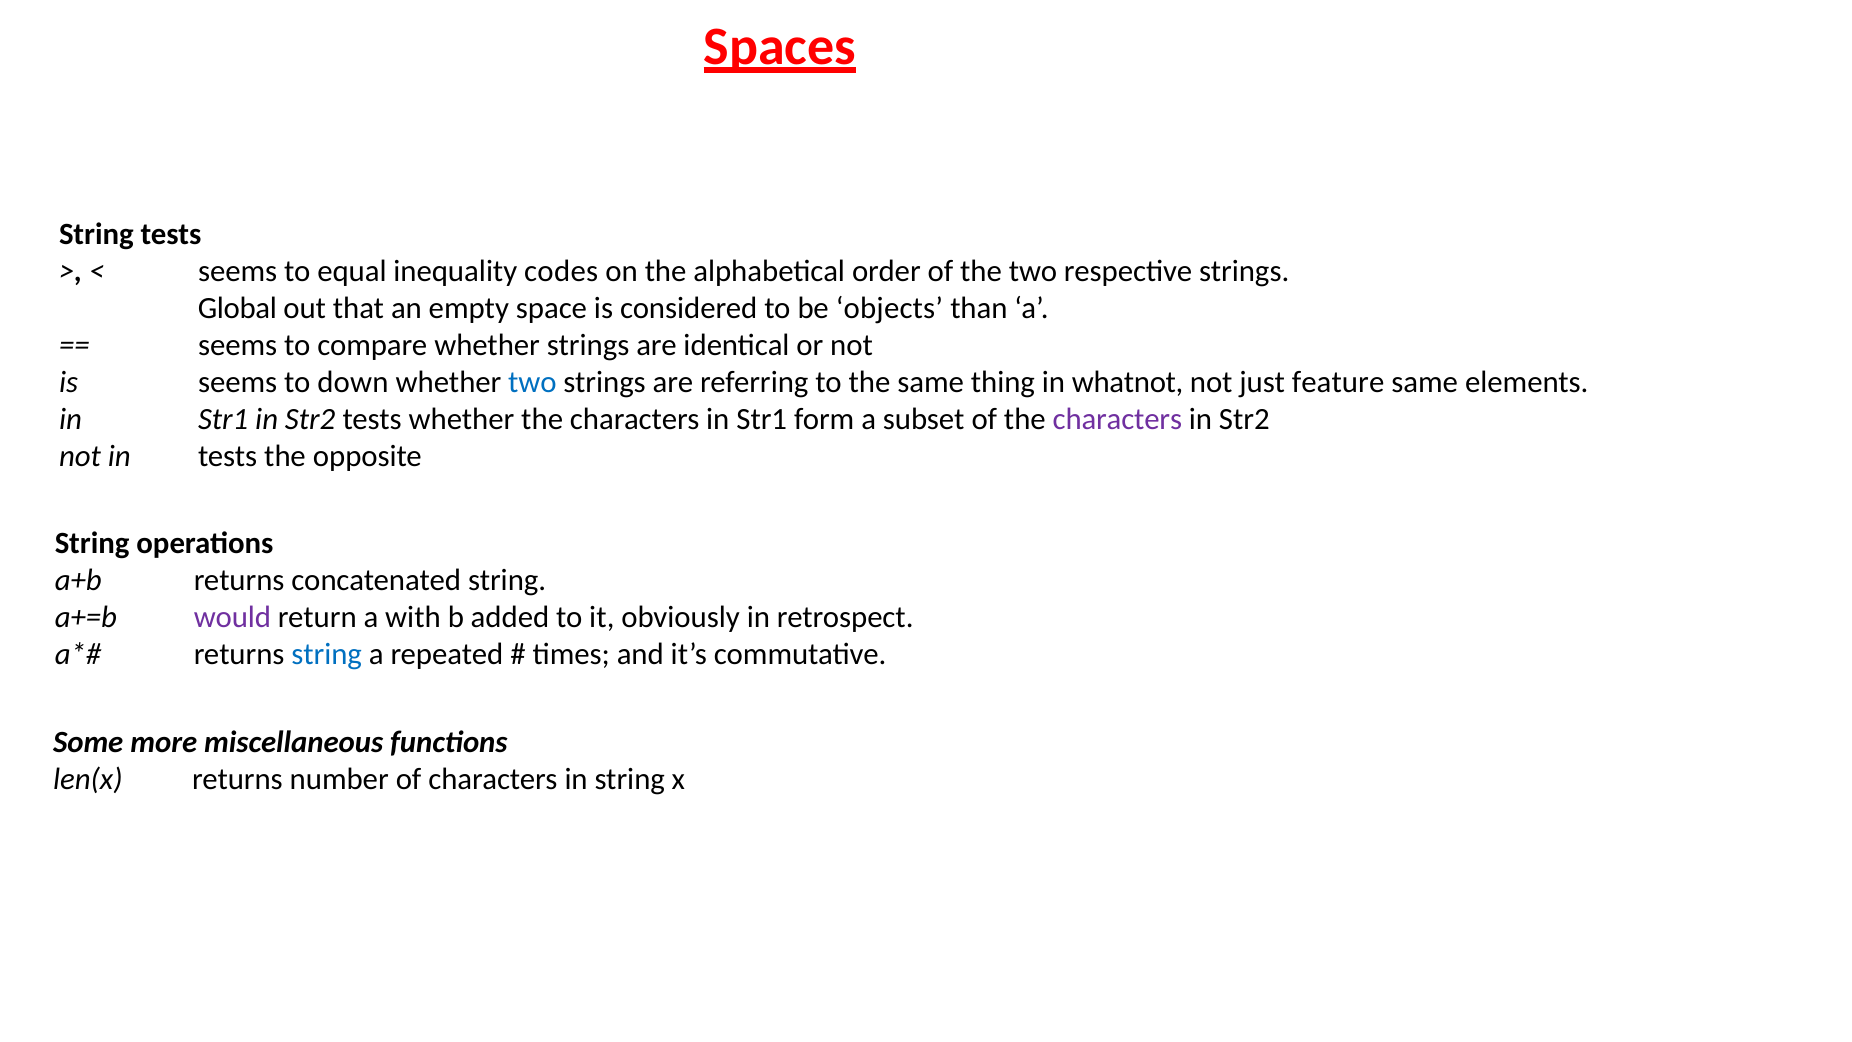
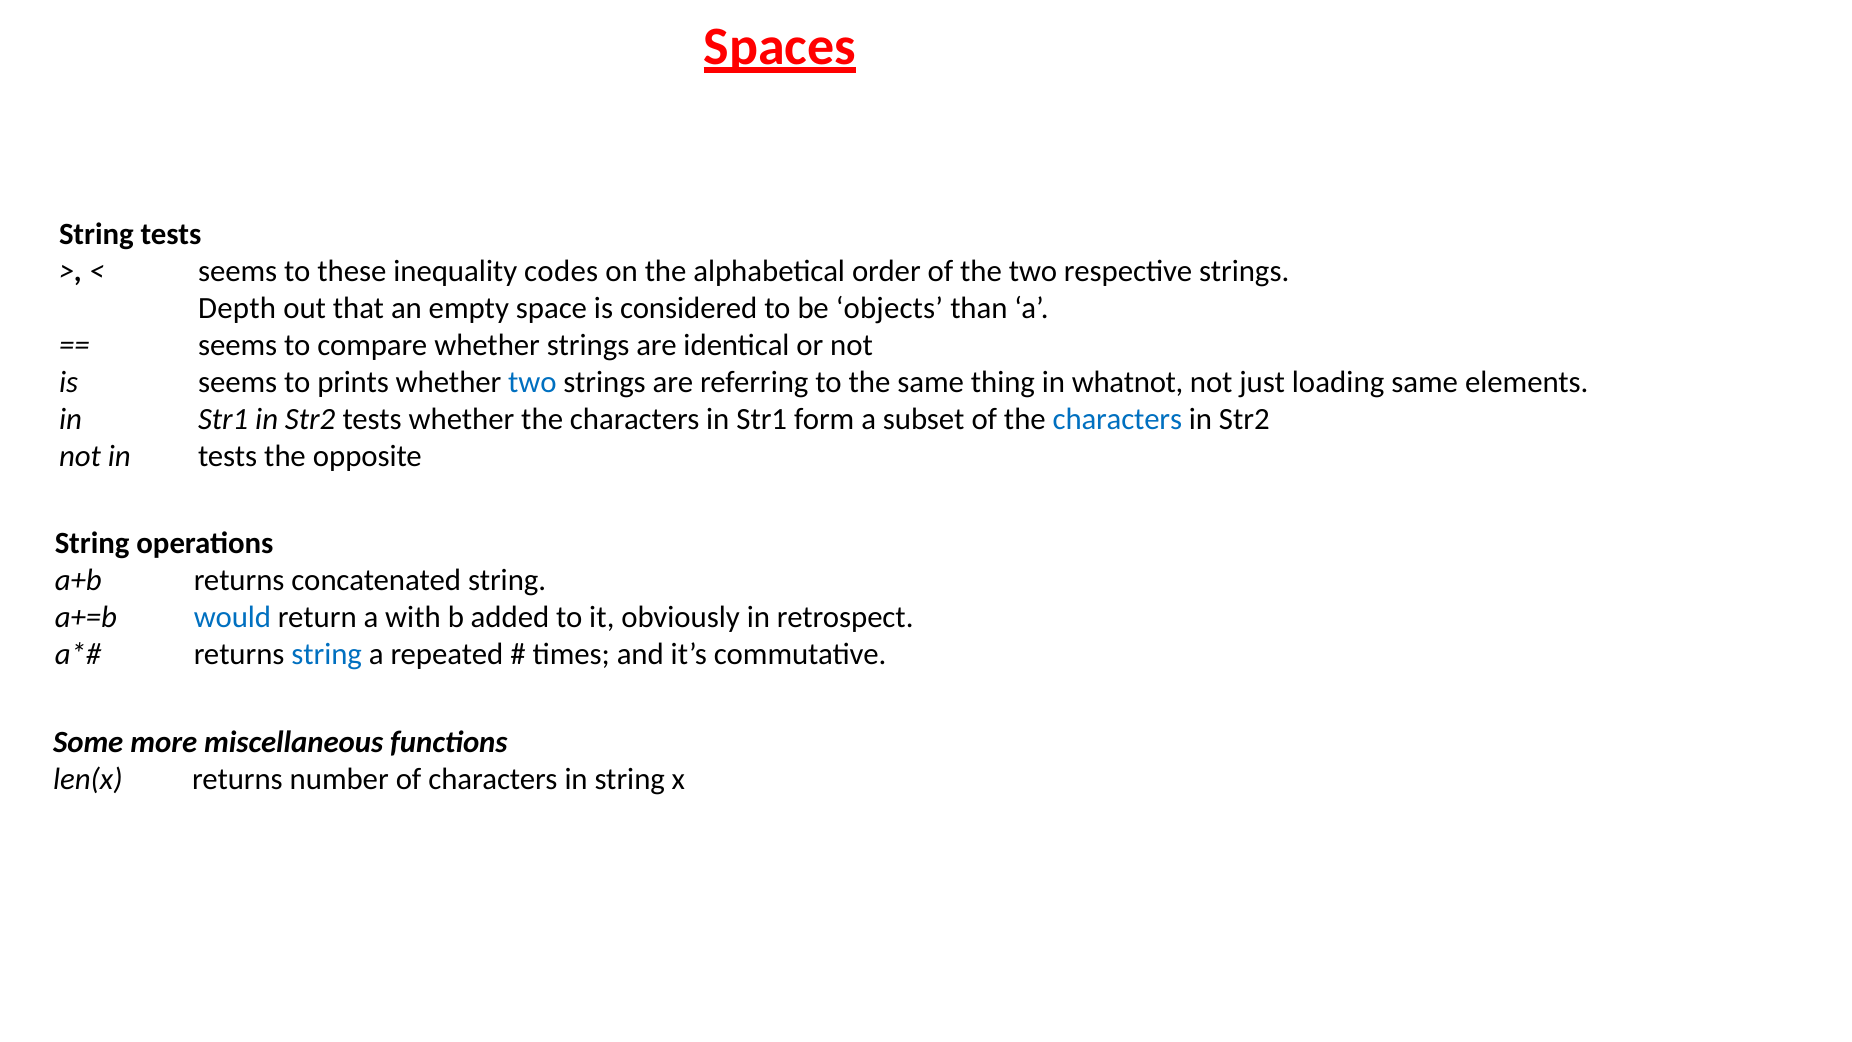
equal: equal -> these
Global: Global -> Depth
down: down -> prints
feature: feature -> loading
characters at (1117, 419) colour: purple -> blue
would colour: purple -> blue
